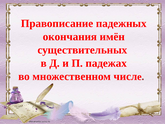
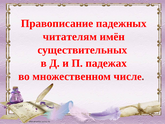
окончания: окончания -> читателям
